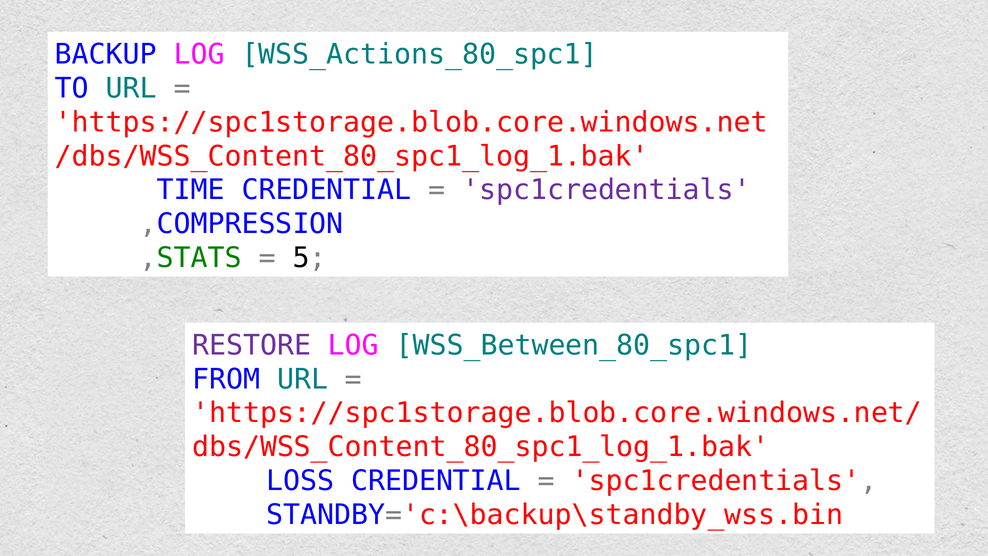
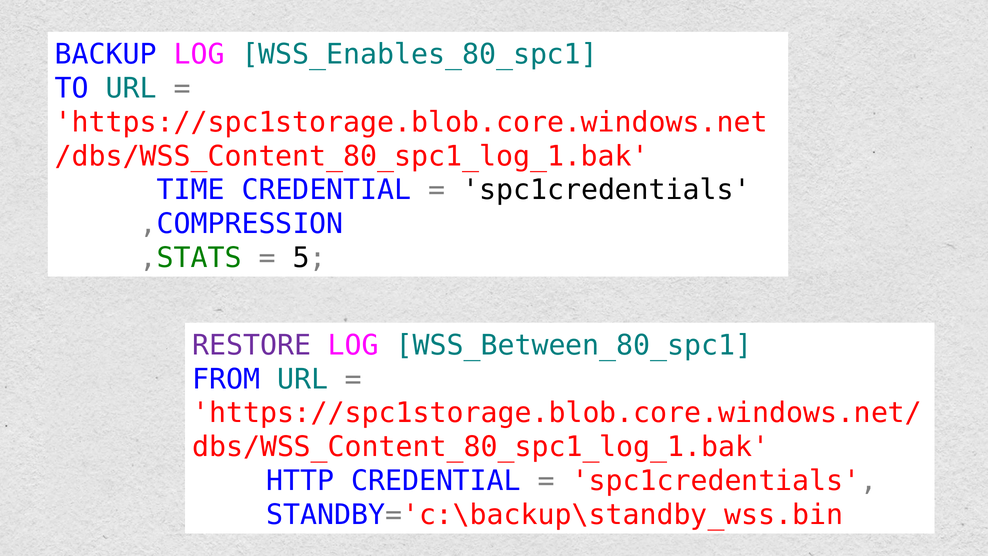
WSS_Actions_80_spc1: WSS_Actions_80_spc1 -> WSS_Enables_80_spc1
spc1credentials at (607, 190) colour: purple -> black
LOSS: LOSS -> HTTP
